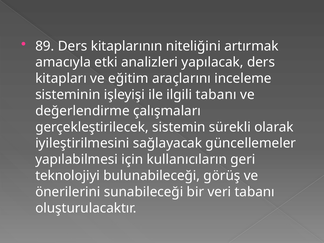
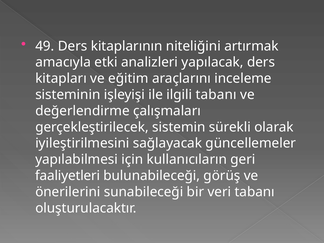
89: 89 -> 49
teknolojiyi: teknolojiyi -> faaliyetleri
